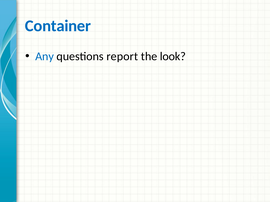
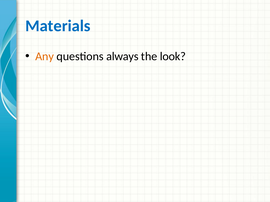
Container: Container -> Materials
Any colour: blue -> orange
report: report -> always
